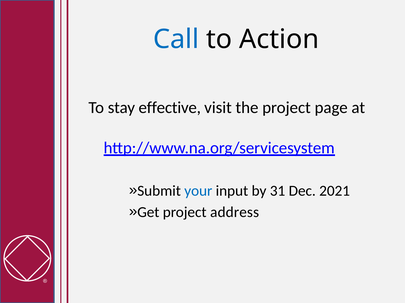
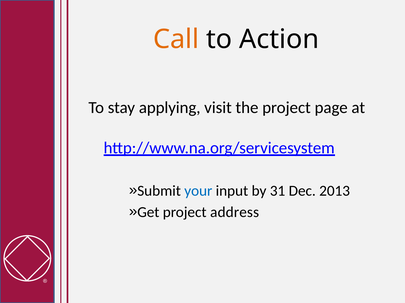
Call colour: blue -> orange
effective: effective -> applying
2021: 2021 -> 2013
